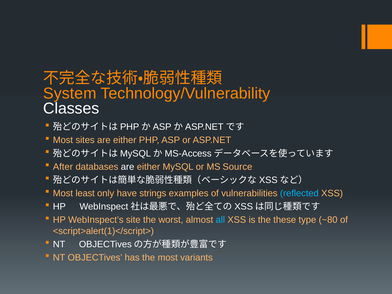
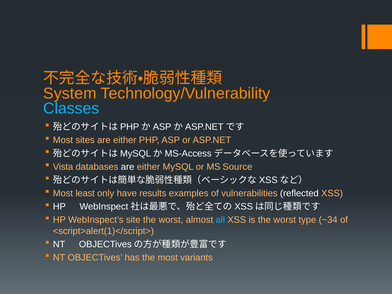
Classes colour: white -> light blue
After: After -> Vista
strings: strings -> results
reflected colour: light blue -> white
is the these: these -> worst
~80: ~80 -> ~34
